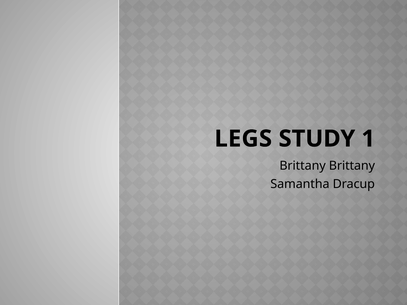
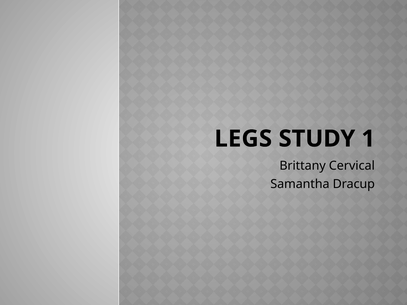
Brittany Brittany: Brittany -> Cervical
